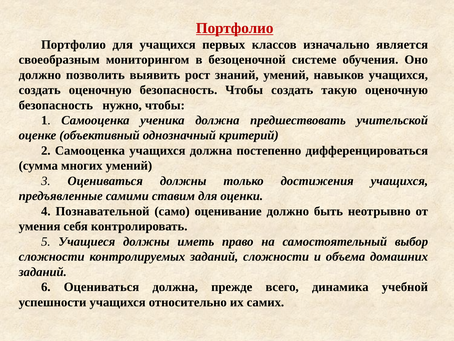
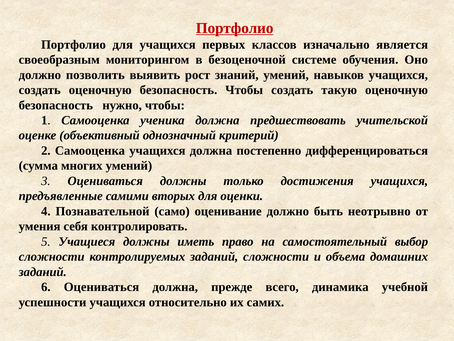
ставим: ставим -> вторых
